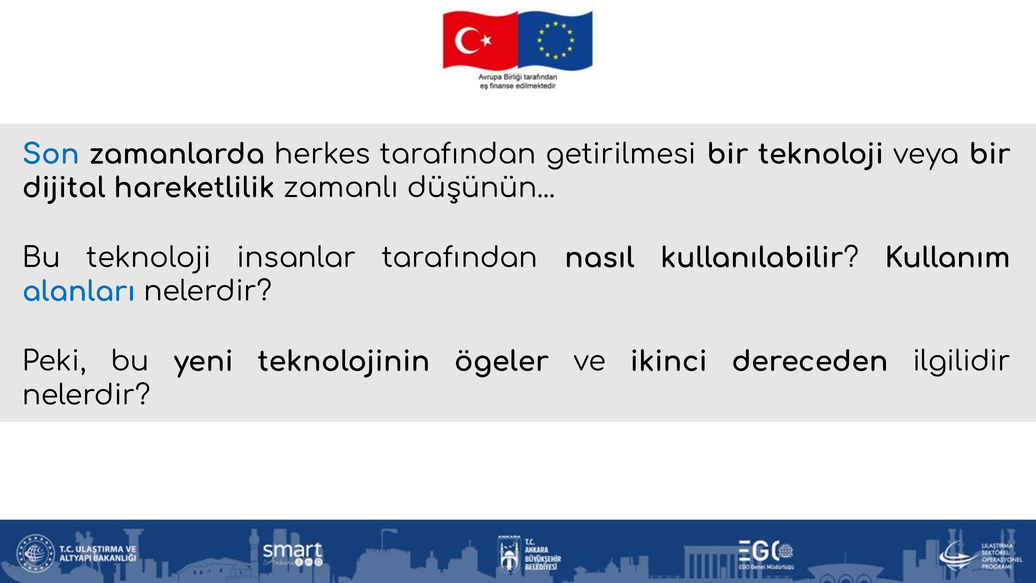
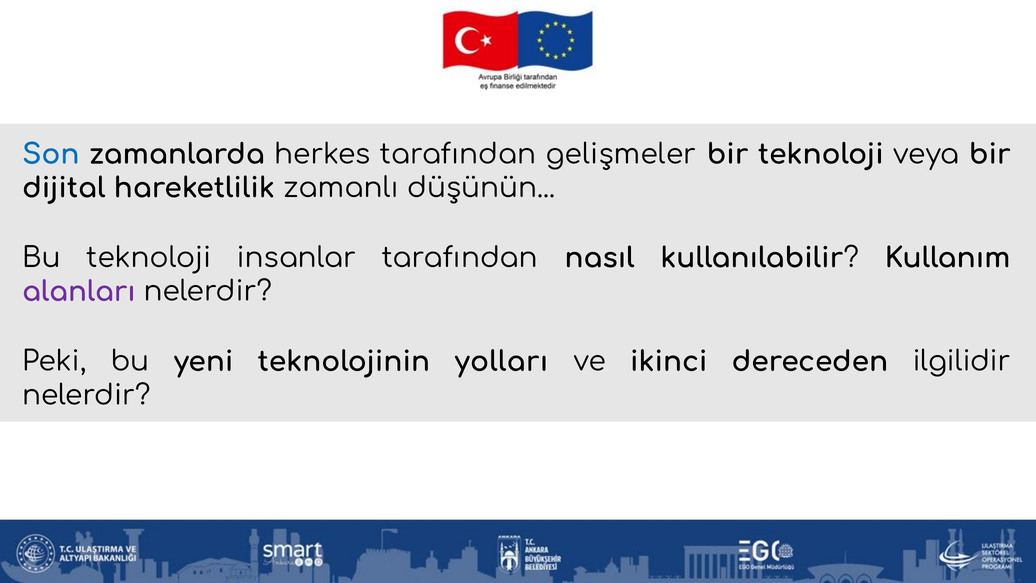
getirilmesi: getirilmesi -> gelişmeler
alanları colour: blue -> purple
ögeler: ögeler -> yolları
